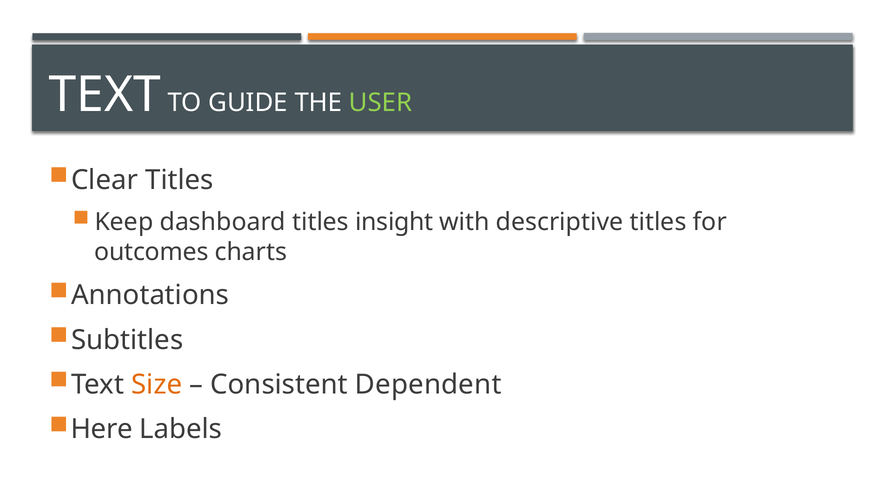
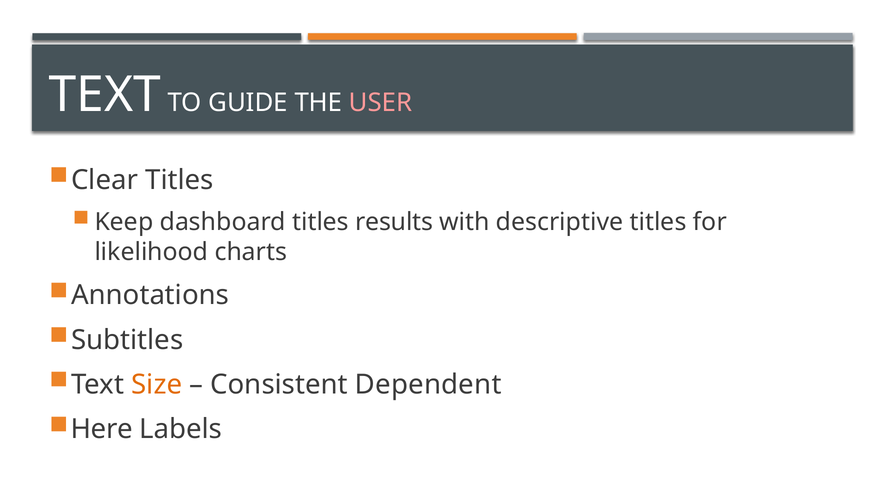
USER colour: light green -> pink
insight: insight -> results
outcomes: outcomes -> likelihood
